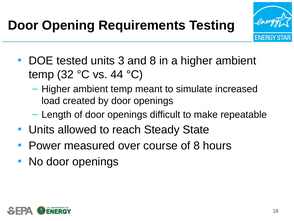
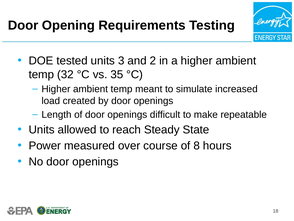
and 8: 8 -> 2
44: 44 -> 35
